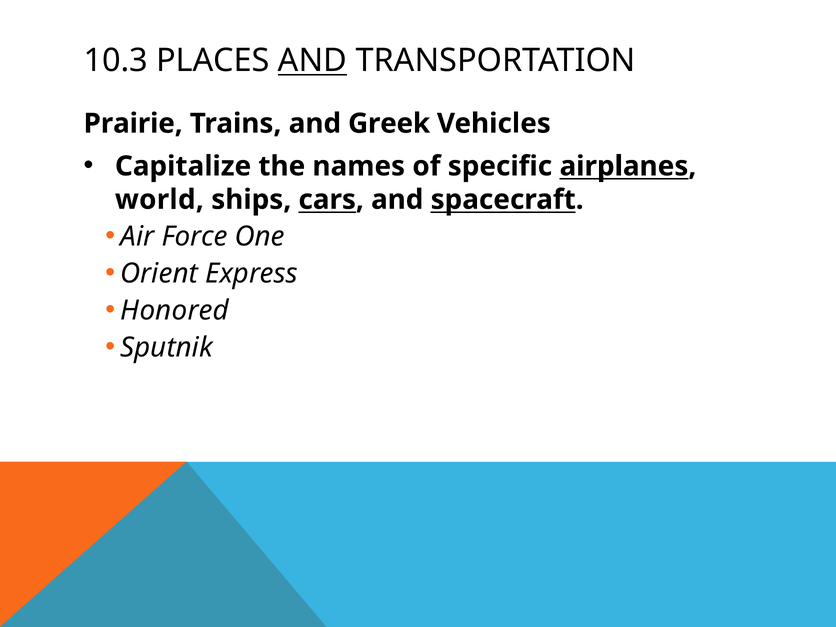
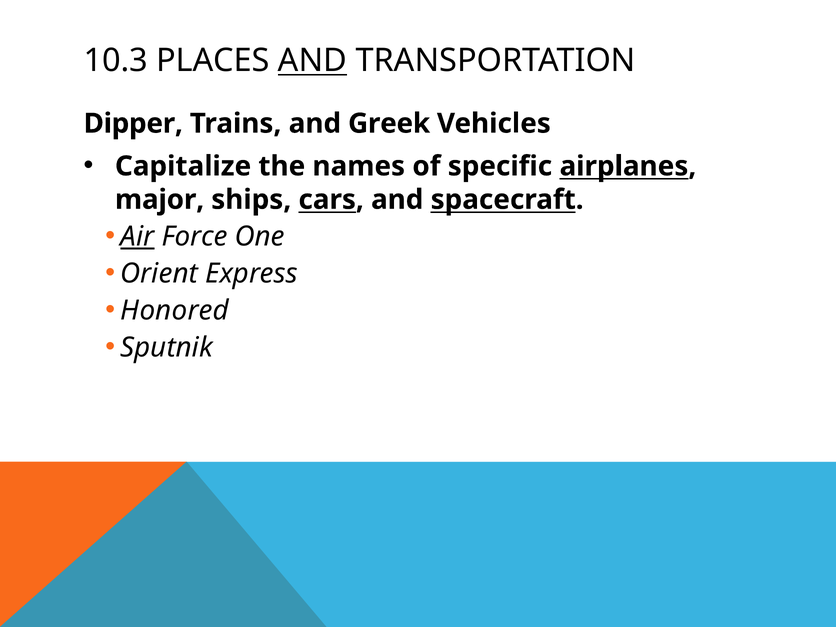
Prairie: Prairie -> Dipper
world: world -> major
Air underline: none -> present
